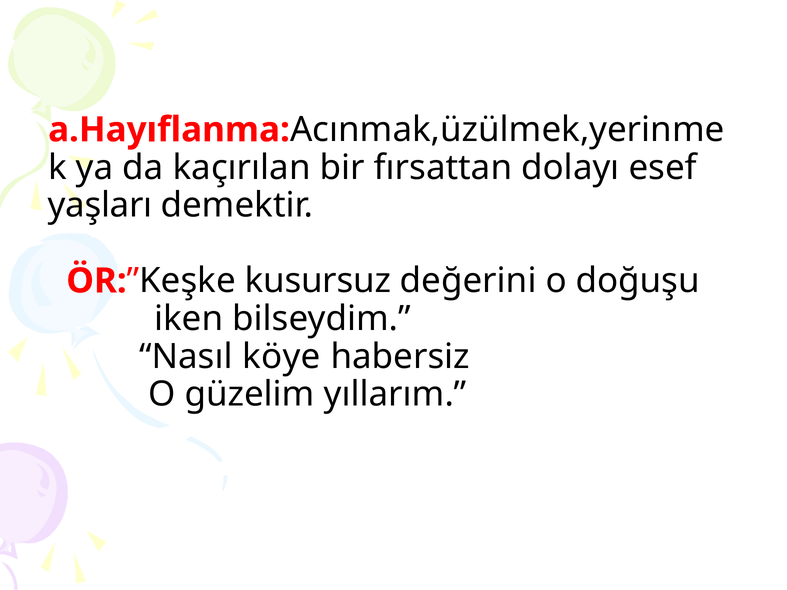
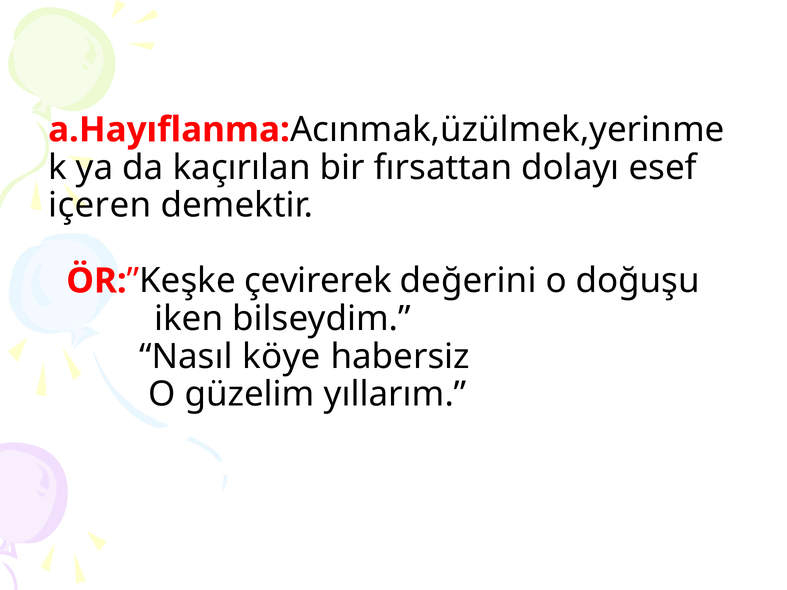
yaşları: yaşları -> içeren
kusursuz: kusursuz -> çevirerek
